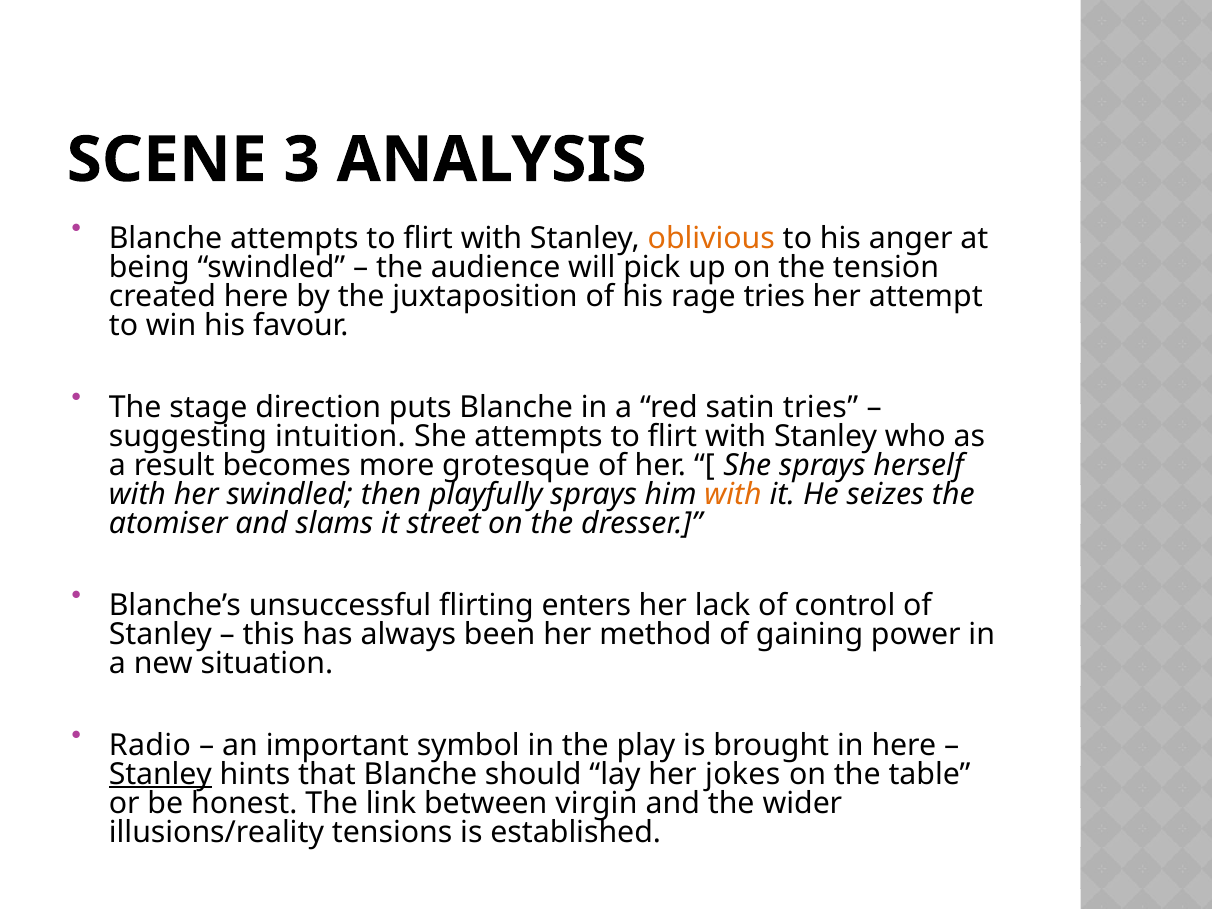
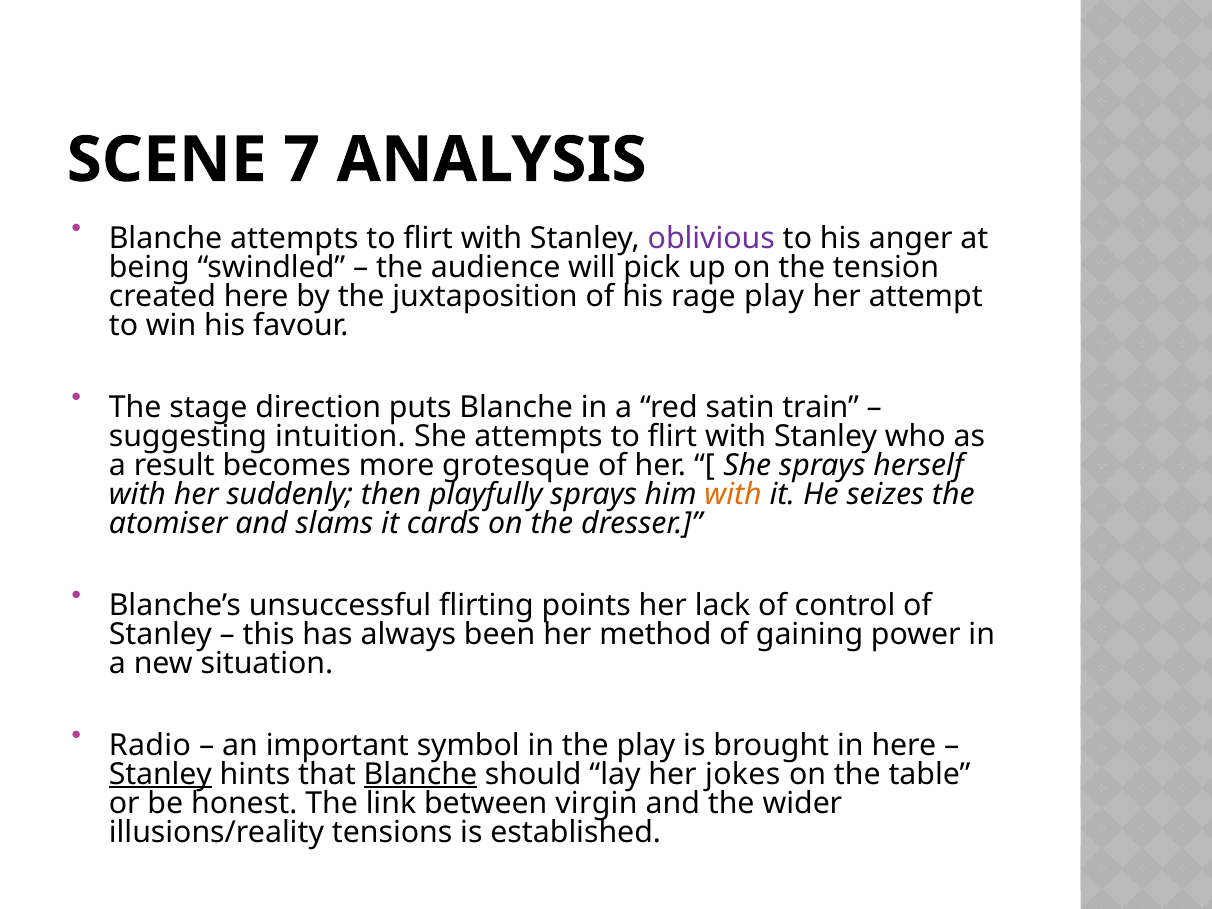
3: 3 -> 7
oblivious colour: orange -> purple
rage tries: tries -> play
satin tries: tries -> train
her swindled: swindled -> suddenly
street: street -> cards
enters: enters -> points
Blanche at (420, 774) underline: none -> present
